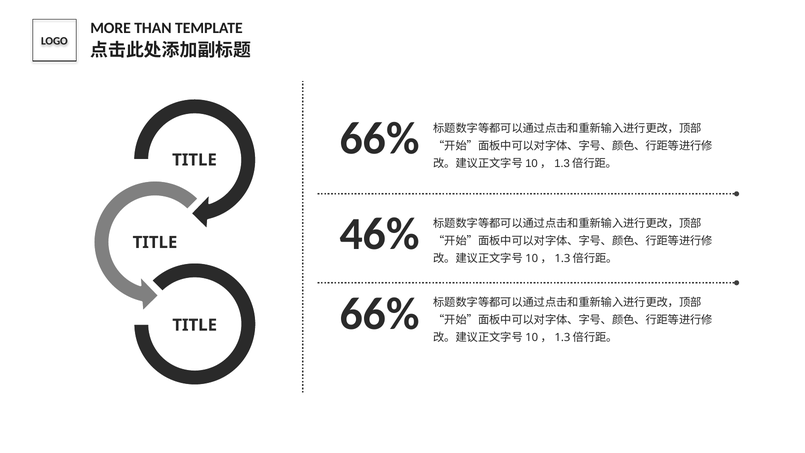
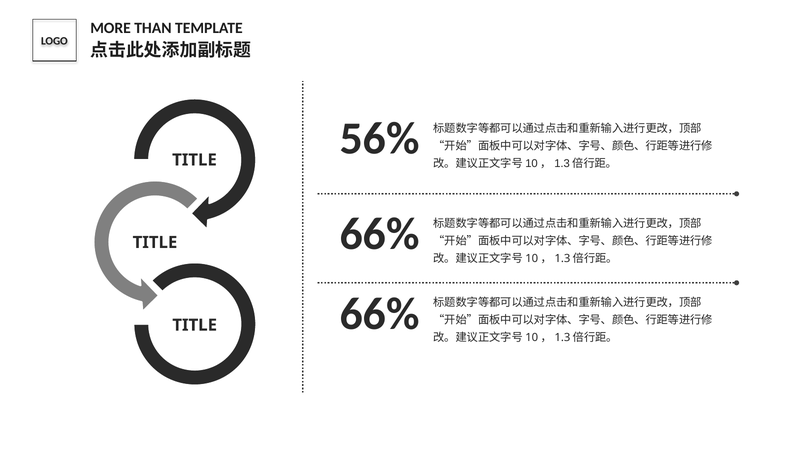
66% at (380, 138): 66% -> 56%
46% at (380, 234): 46% -> 66%
